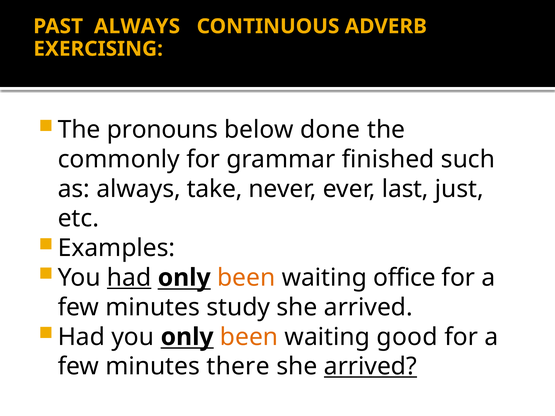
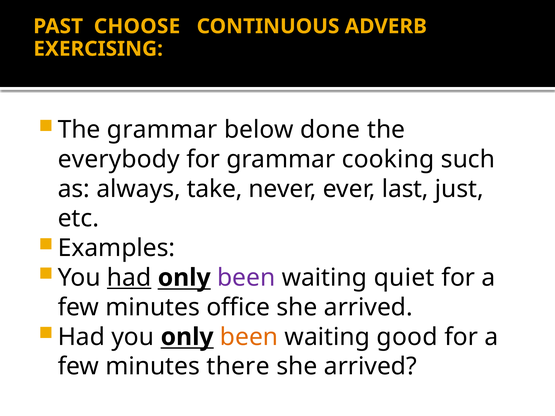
PAST ALWAYS: ALWAYS -> CHOOSE
The pronouns: pronouns -> grammar
commonly: commonly -> everybody
finished: finished -> cooking
been at (246, 278) colour: orange -> purple
office: office -> quiet
study: study -> office
arrived at (370, 367) underline: present -> none
